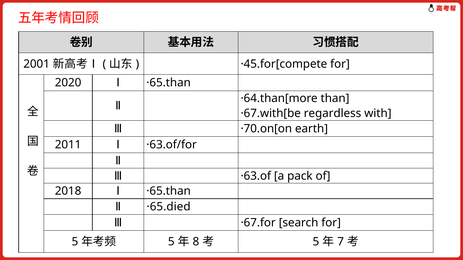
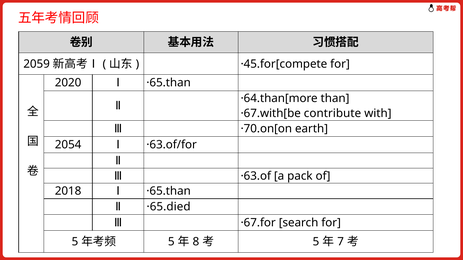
2001: 2001 -> 2059
regardless: regardless -> contribute
2011: 2011 -> 2054
